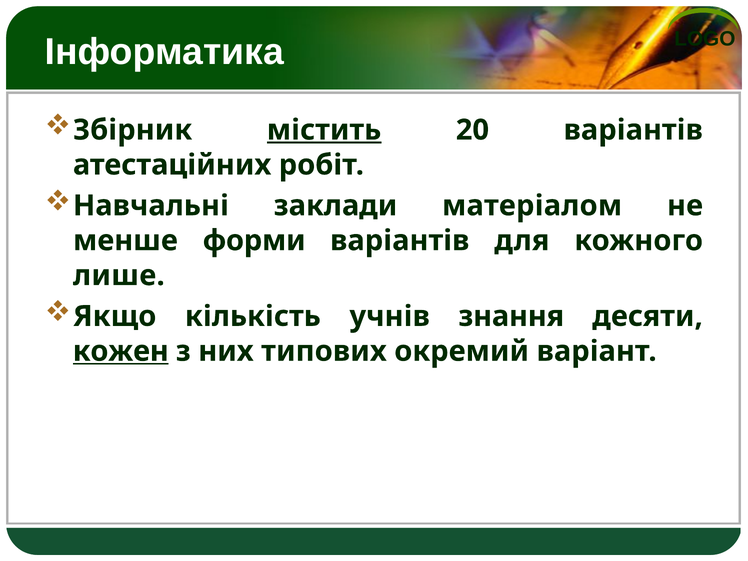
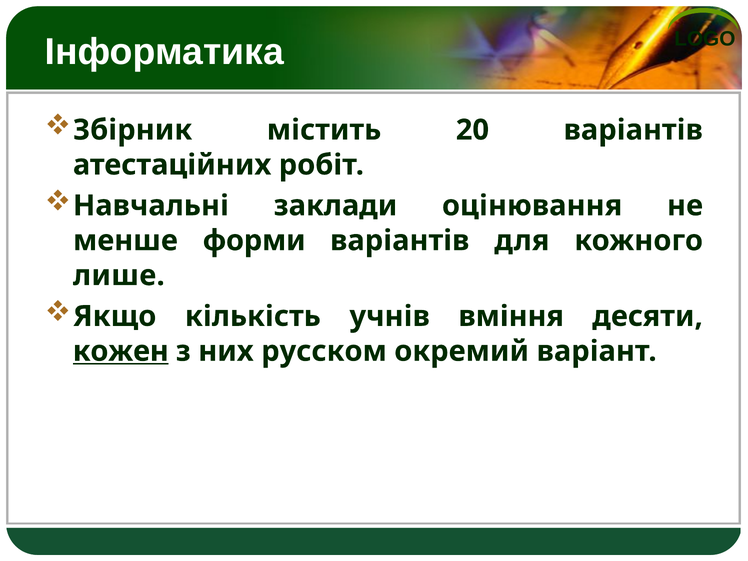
містить underline: present -> none
матеріалом: матеріалом -> оцінювання
знання: знання -> вміння
типових: типових -> русском
